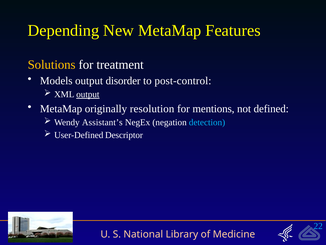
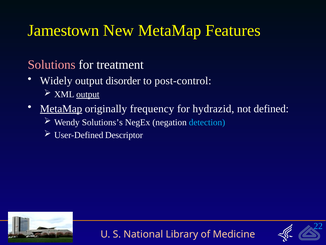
Depending: Depending -> Jamestown
Solutions colour: yellow -> pink
Models: Models -> Widely
MetaMap at (61, 109) underline: none -> present
resolution: resolution -> frequency
mentions: mentions -> hydrazid
Assistant’s: Assistant’s -> Solutions’s
